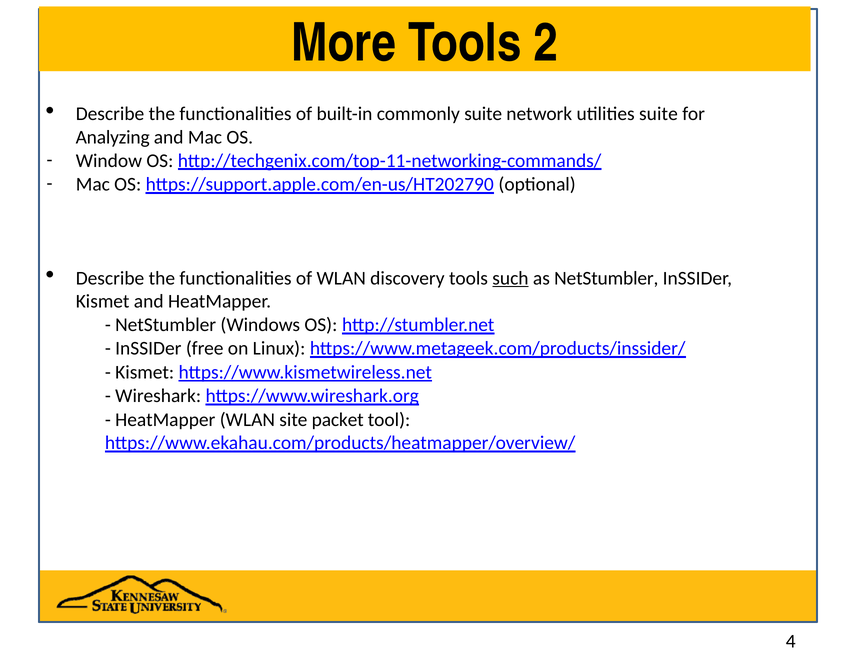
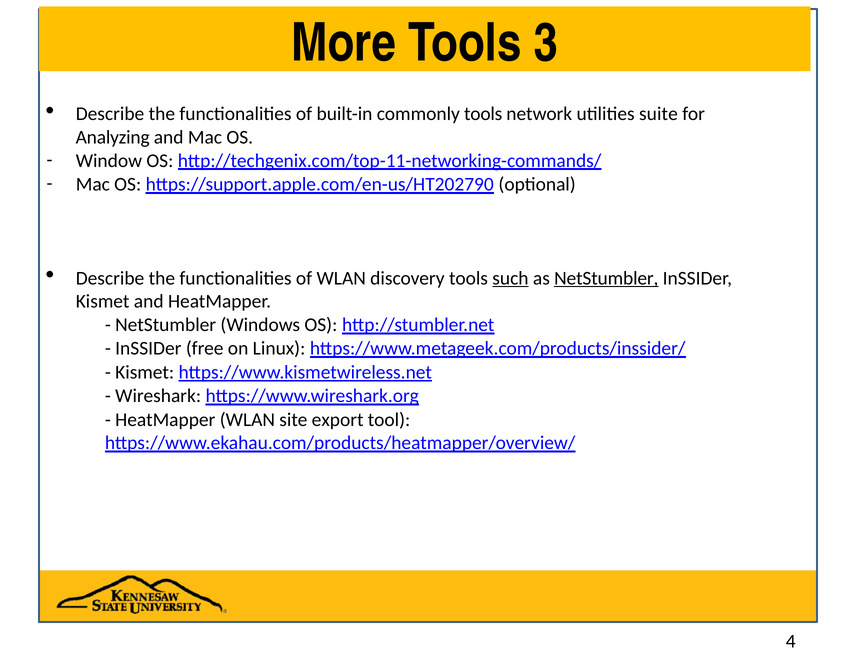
2: 2 -> 3
commonly suite: suite -> tools
NetStumbler at (606, 278) underline: none -> present
packet: packet -> export
